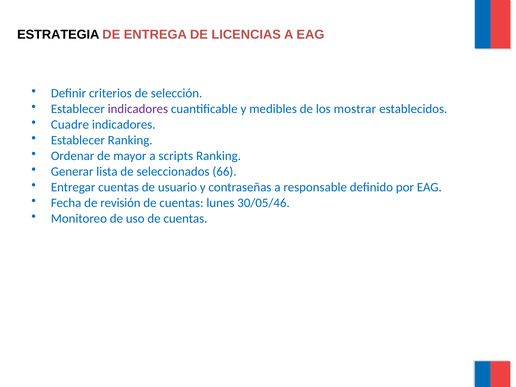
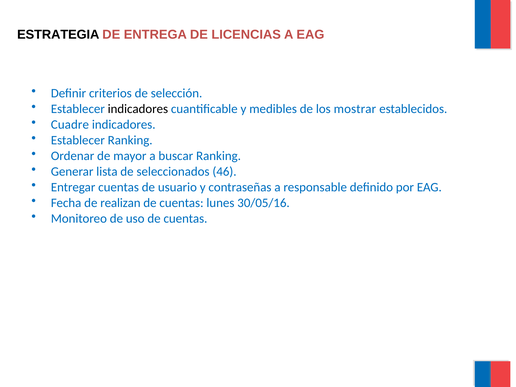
indicadores at (138, 109) colour: purple -> black
scripts: scripts -> buscar
66: 66 -> 46
revisión: revisión -> realizan
30/05/46: 30/05/46 -> 30/05/16
